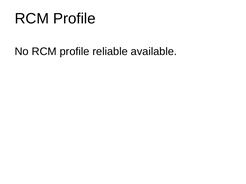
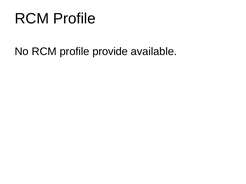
reliable: reliable -> provide
